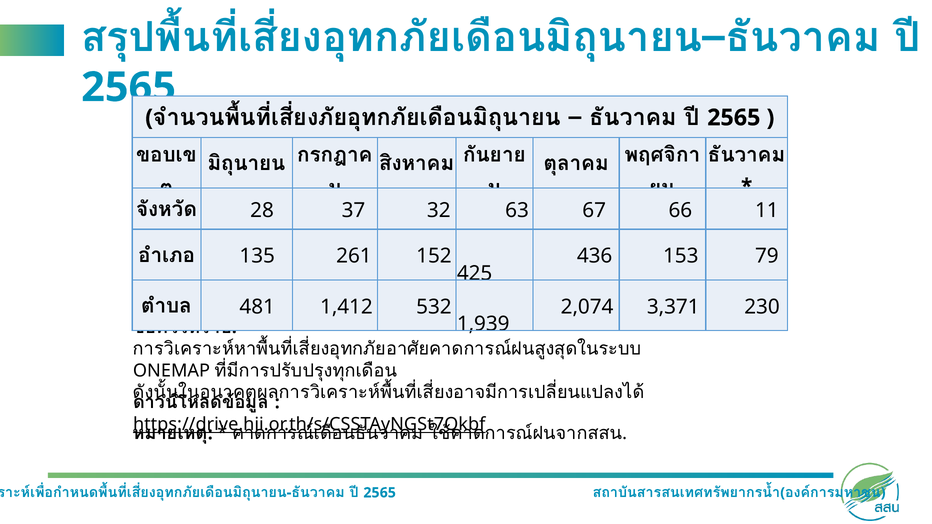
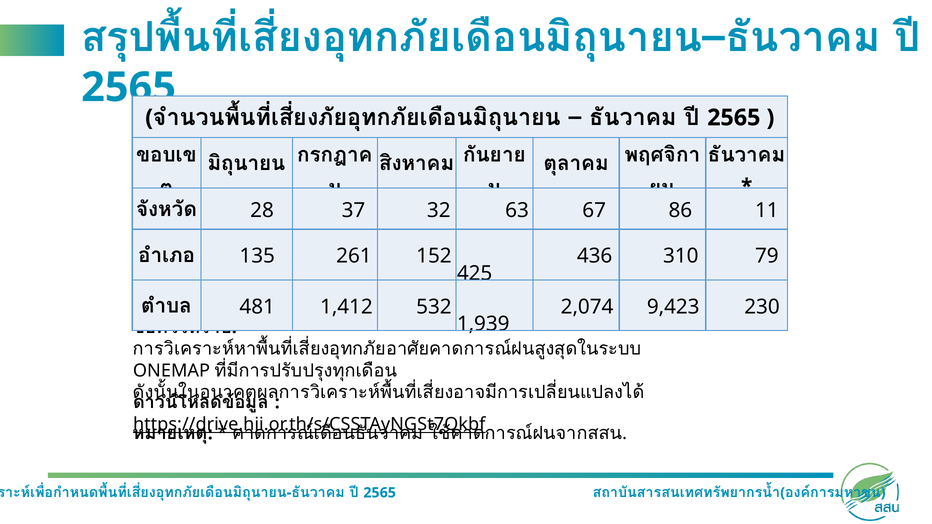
66: 66 -> 86
153: 153 -> 310
3,371: 3,371 -> 9,423
